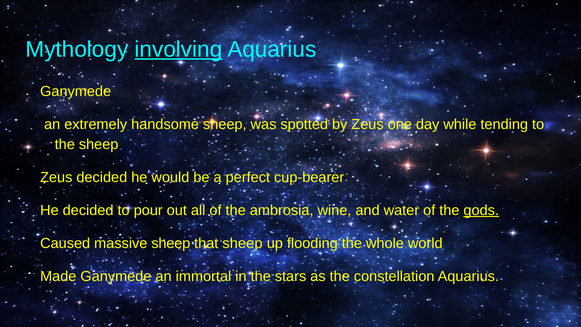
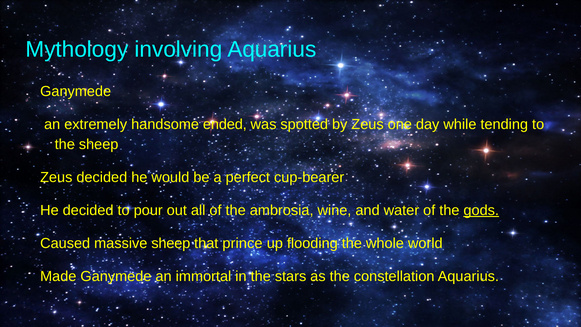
involving underline: present -> none
handsome sheep: sheep -> ended
that sheep: sheep -> prince
